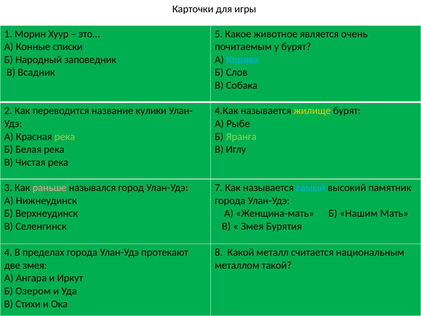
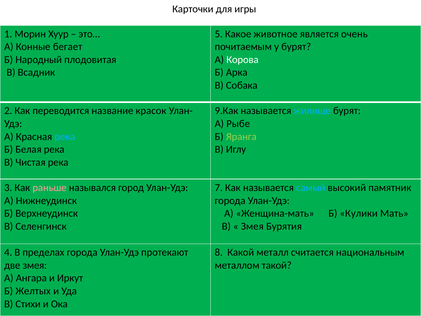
списки: списки -> бегает
заповедник: заповедник -> плодовитая
Корова colour: light blue -> white
Слов: Слов -> Арка
кулики: кулики -> красок
4.Как: 4.Как -> 9.Как
жилище colour: yellow -> light blue
река at (65, 136) colour: light green -> light blue
Нашим: Нашим -> Кулики
Озером: Озером -> Желтых
